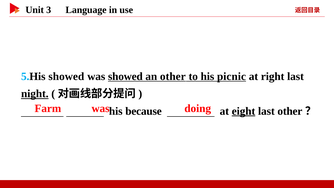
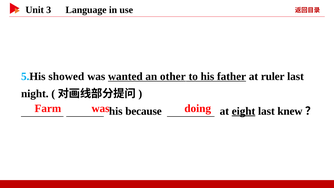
was showed: showed -> wanted
picnic: picnic -> father
right: right -> ruler
night underline: present -> none
last other: other -> knew
